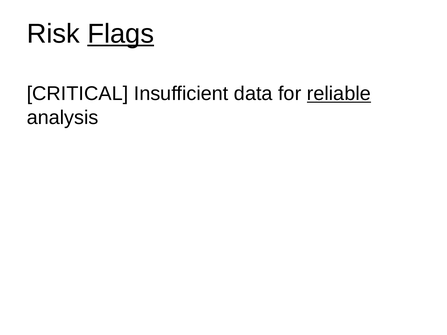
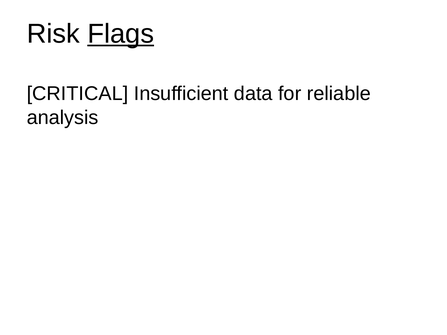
reliable underline: present -> none
